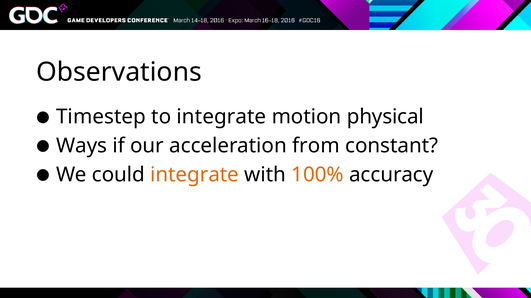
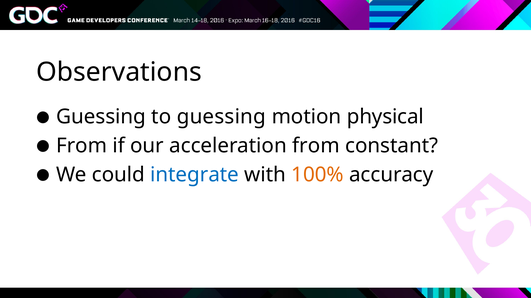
Timestep at (101, 117): Timestep -> Guessing
to integrate: integrate -> guessing
Ways at (82, 146): Ways -> From
integrate at (195, 175) colour: orange -> blue
